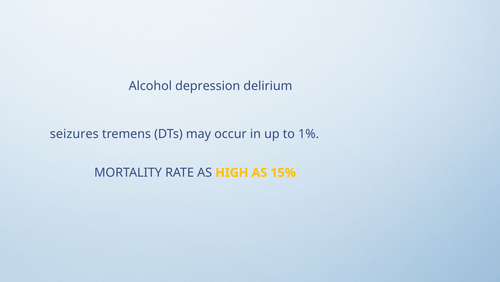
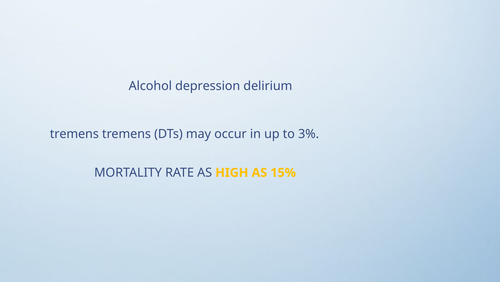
seizures at (74, 134): seizures -> tremens
1%: 1% -> 3%
